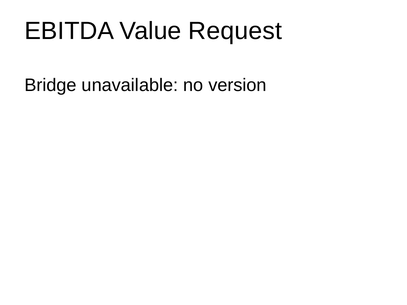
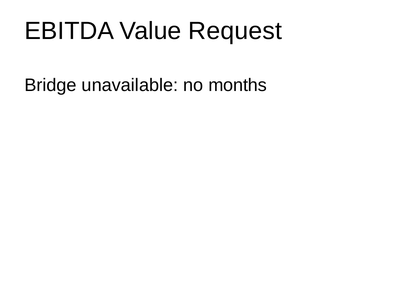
version: version -> months
